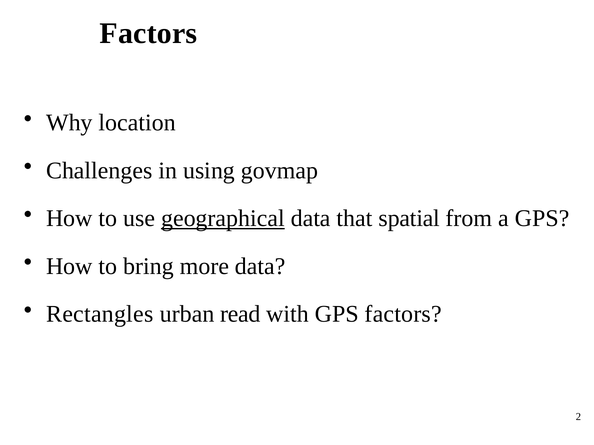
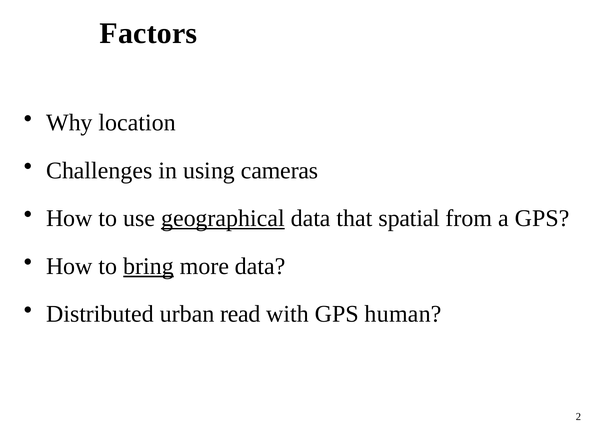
govmap: govmap -> cameras
bring underline: none -> present
Rectangles: Rectangles -> Distributed
GPS factors: factors -> human
